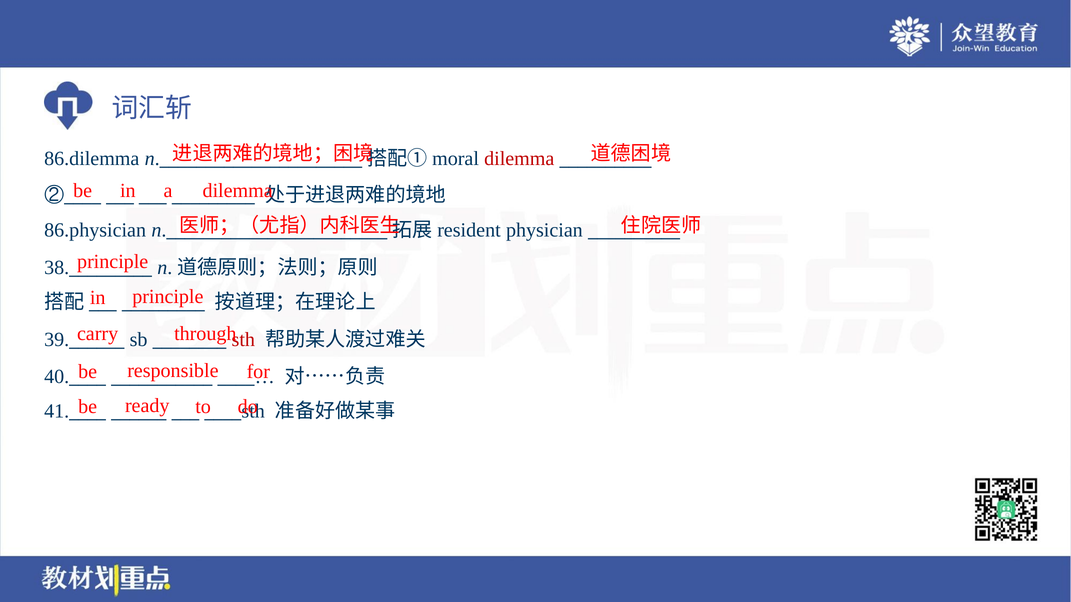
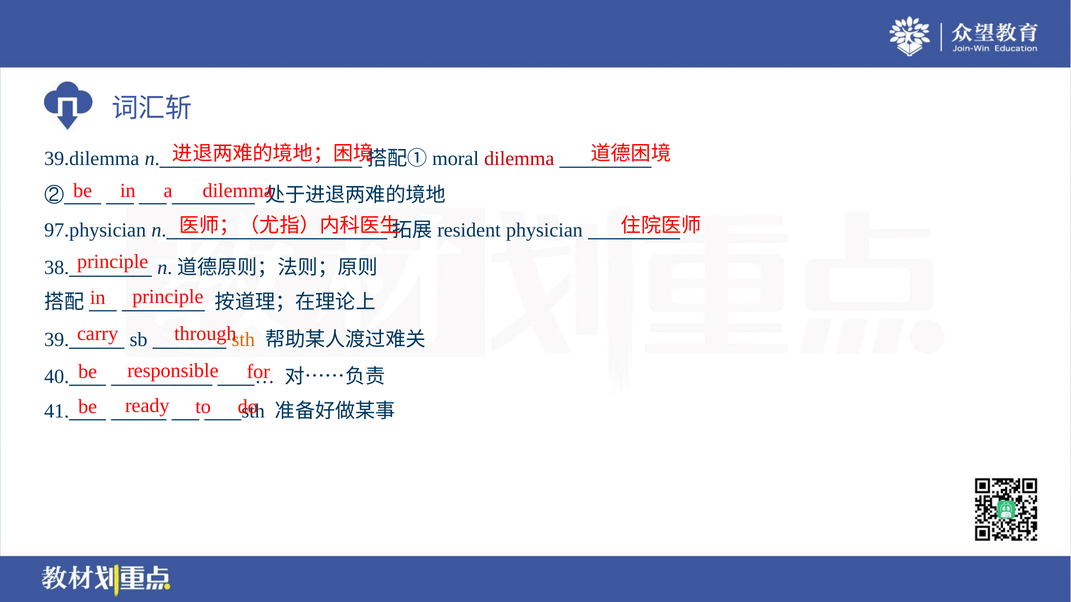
86.dilemma: 86.dilemma -> 39.dilemma
86.physician: 86.physician -> 97.physician
sth at (243, 340) colour: red -> orange
